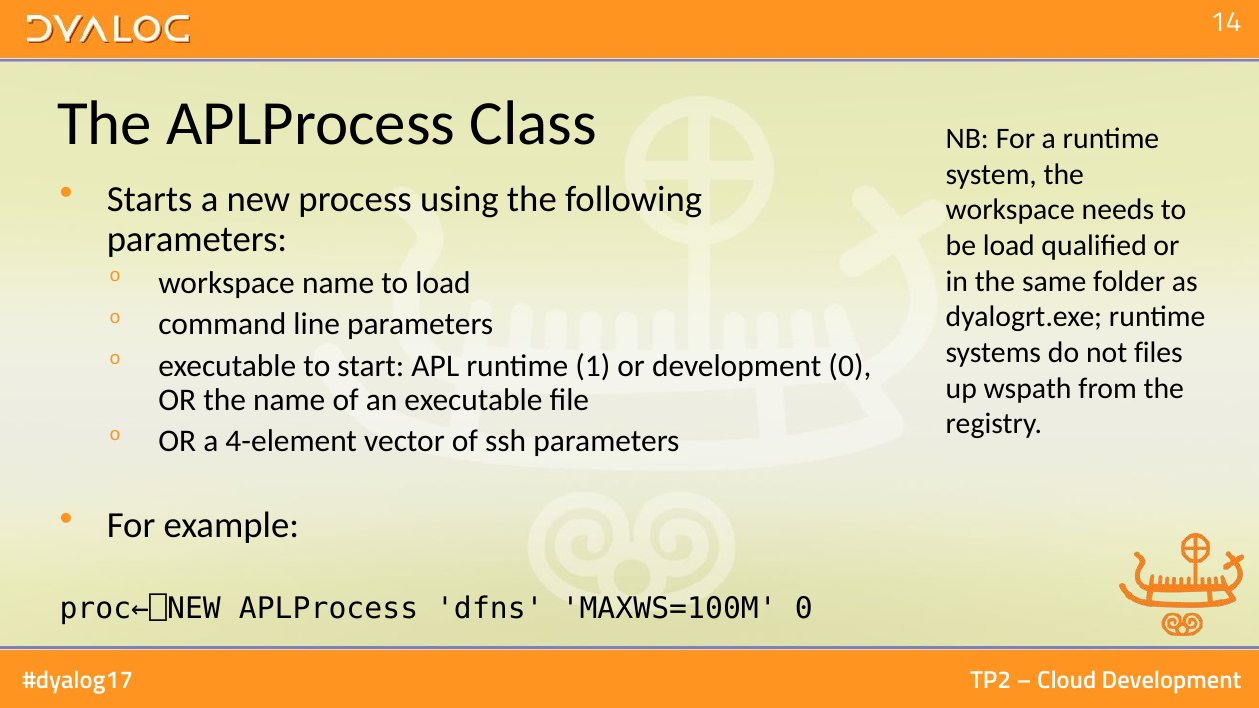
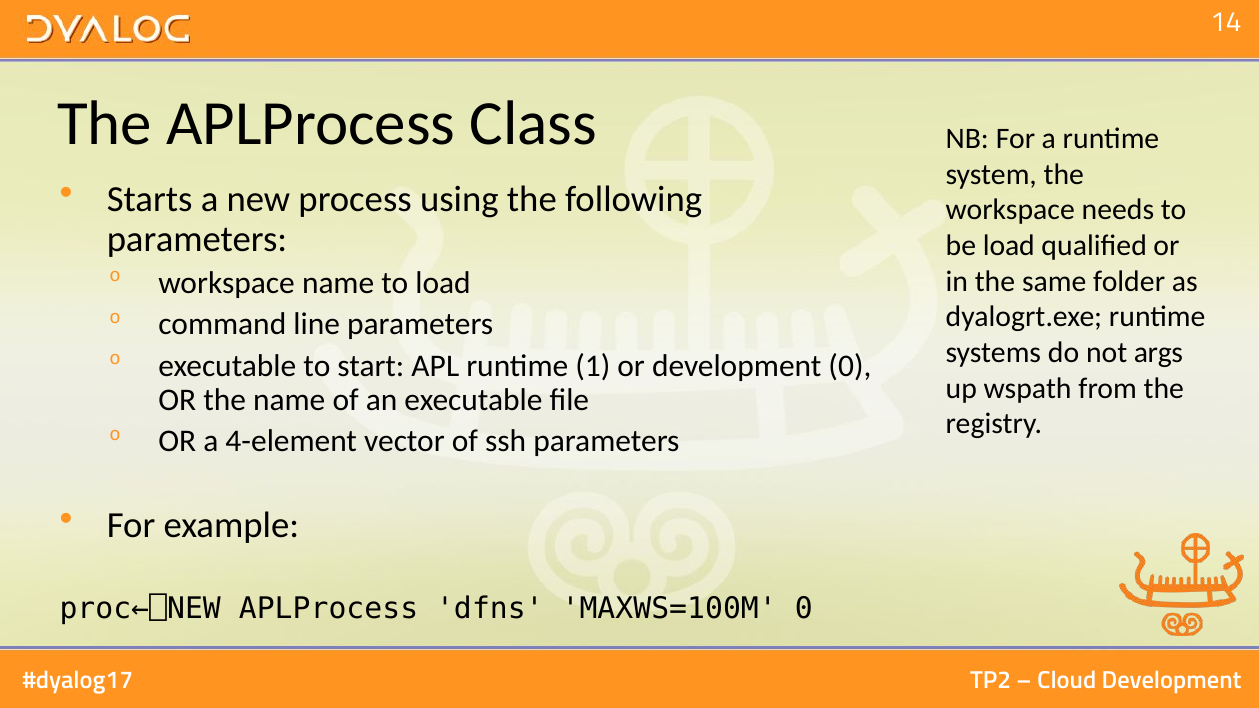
files: files -> args
